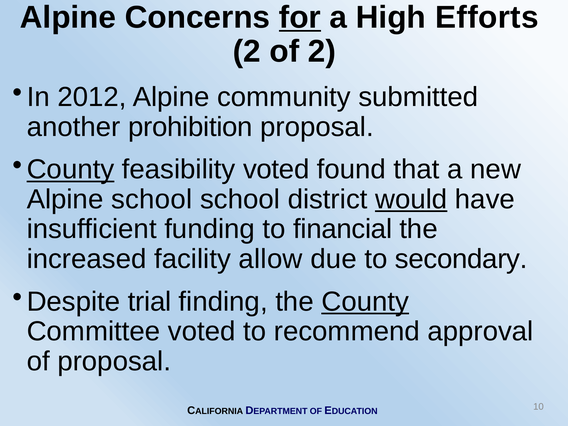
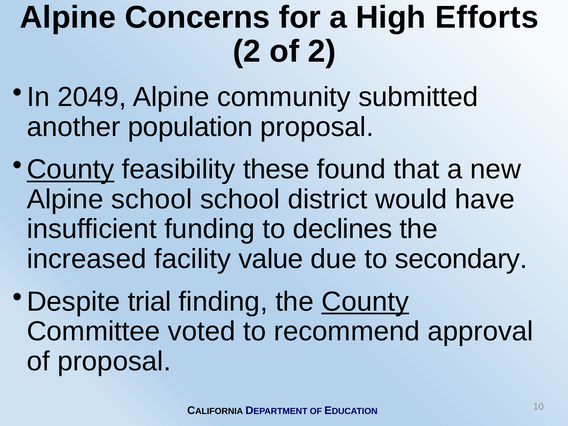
for underline: present -> none
2012: 2012 -> 2049
prohibition: prohibition -> population
feasibility voted: voted -> these
would underline: present -> none
financial: financial -> declines
allow: allow -> value
